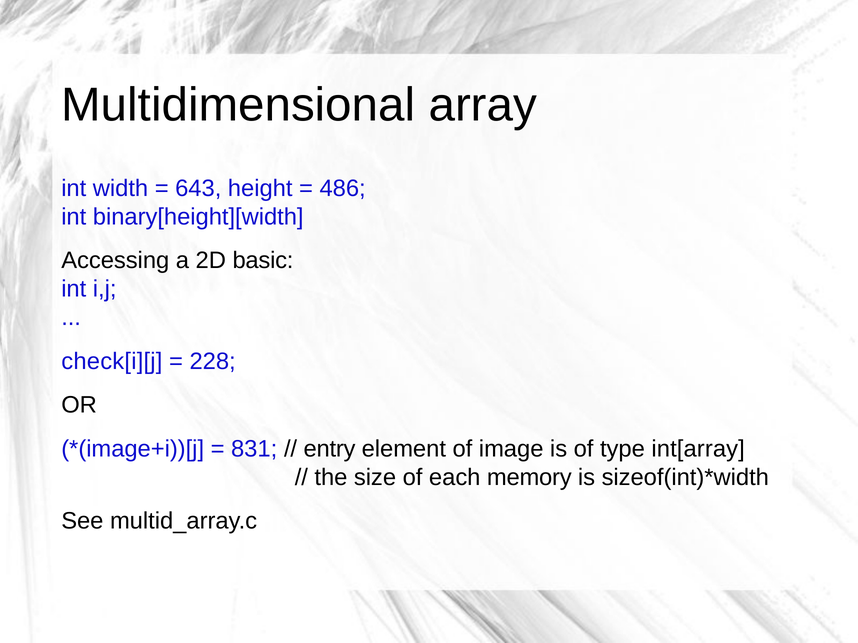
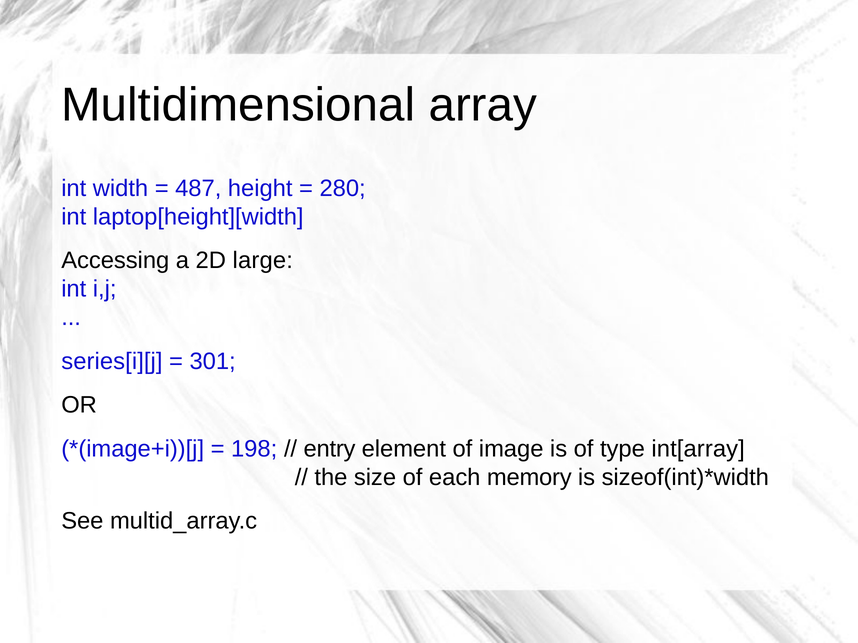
643: 643 -> 487
486: 486 -> 280
binary[height][width: binary[height][width -> laptop[height][width
basic: basic -> large
check[i][j: check[i][j -> series[i][j
228: 228 -> 301
831: 831 -> 198
